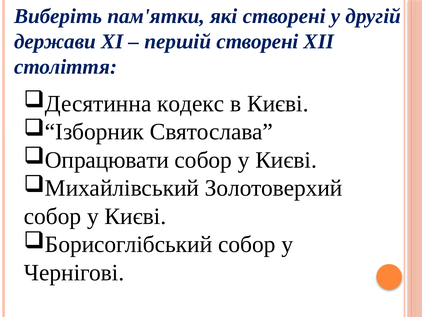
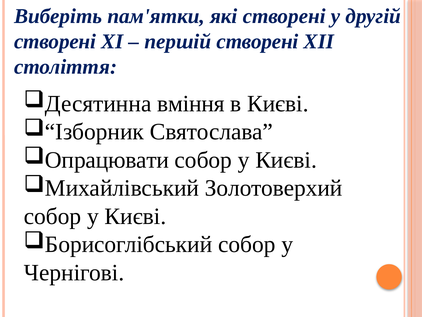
держави at (55, 42): держави -> створені
кодекс: кодекс -> вміння
